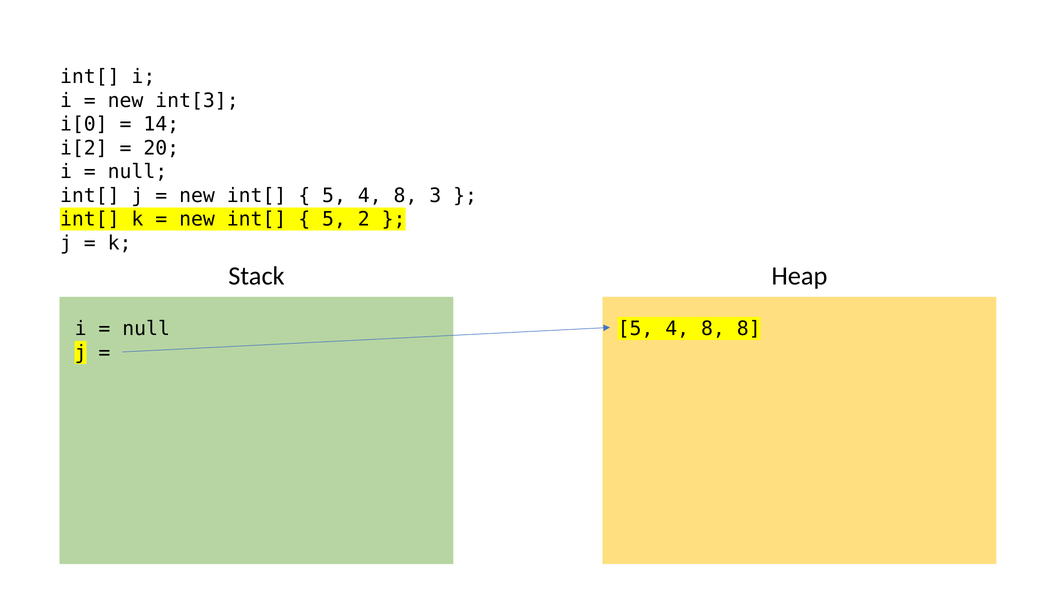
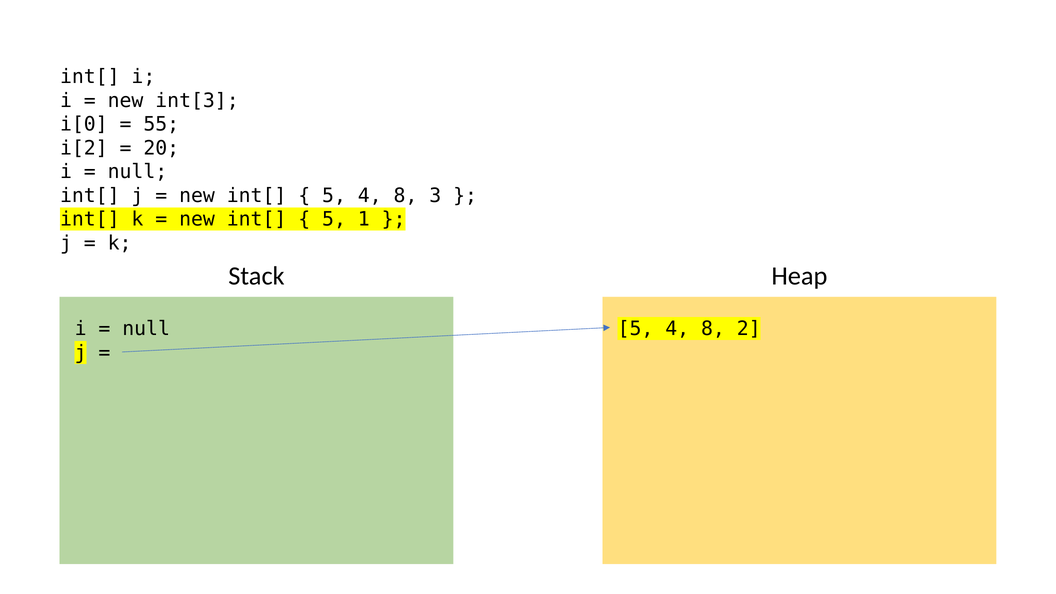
14: 14 -> 55
2: 2 -> 1
8 8: 8 -> 2
